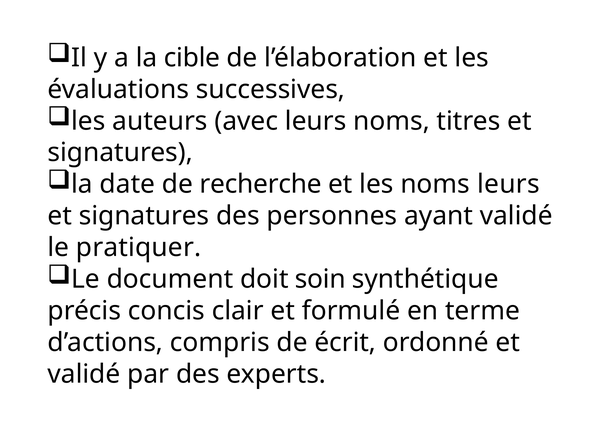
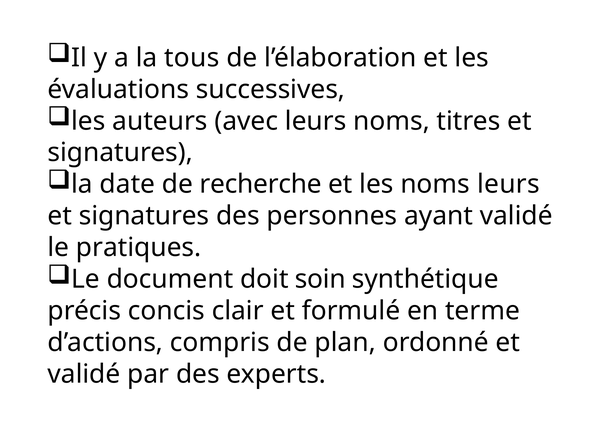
cible: cible -> tous
pratiquer: pratiquer -> pratiques
écrit: écrit -> plan
